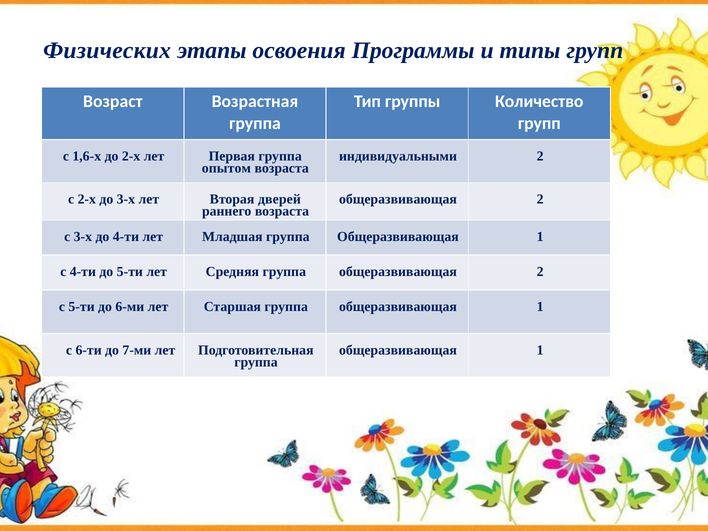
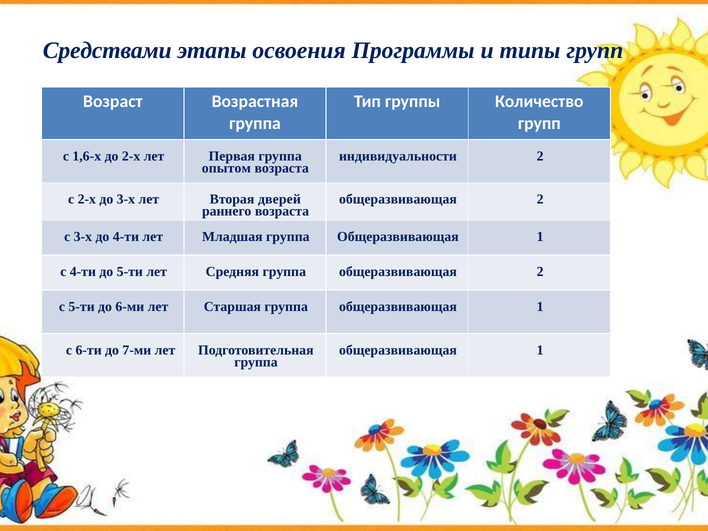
Физических: Физических -> Средствами
индивидуальными: индивидуальными -> индивидуальности
